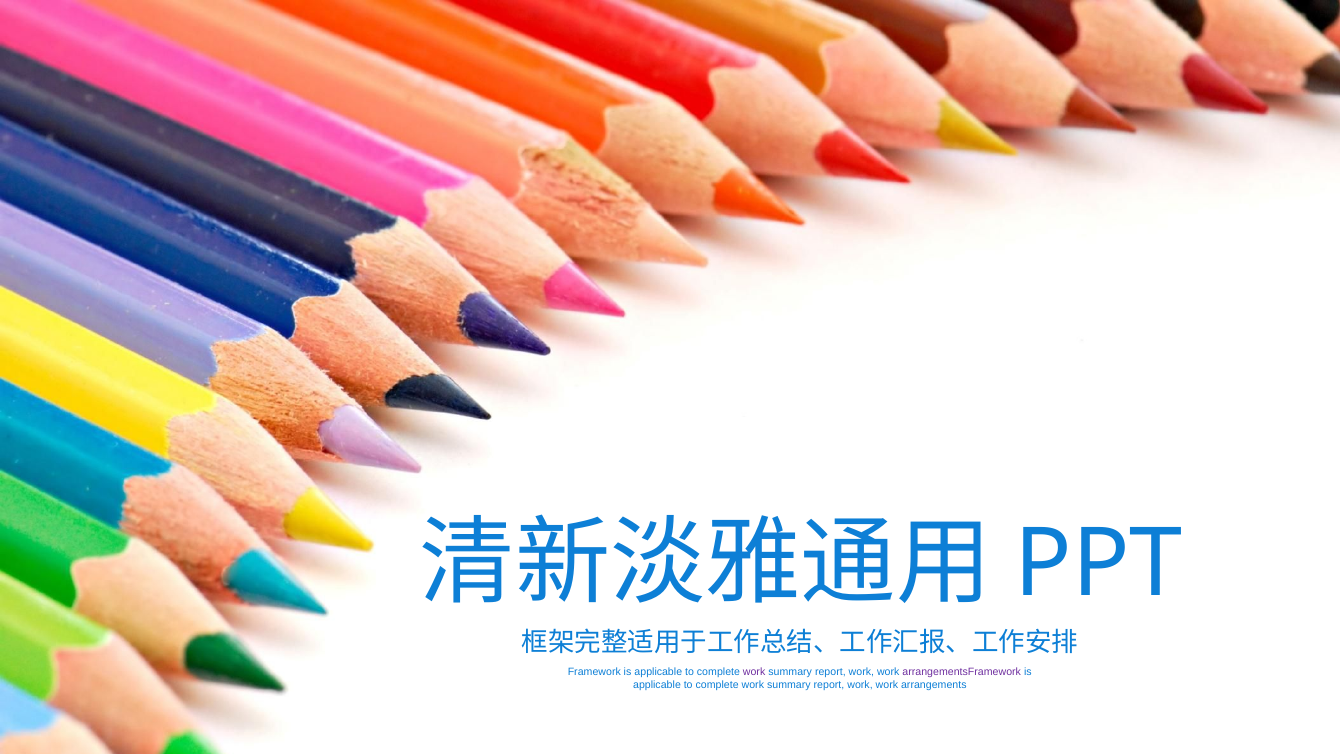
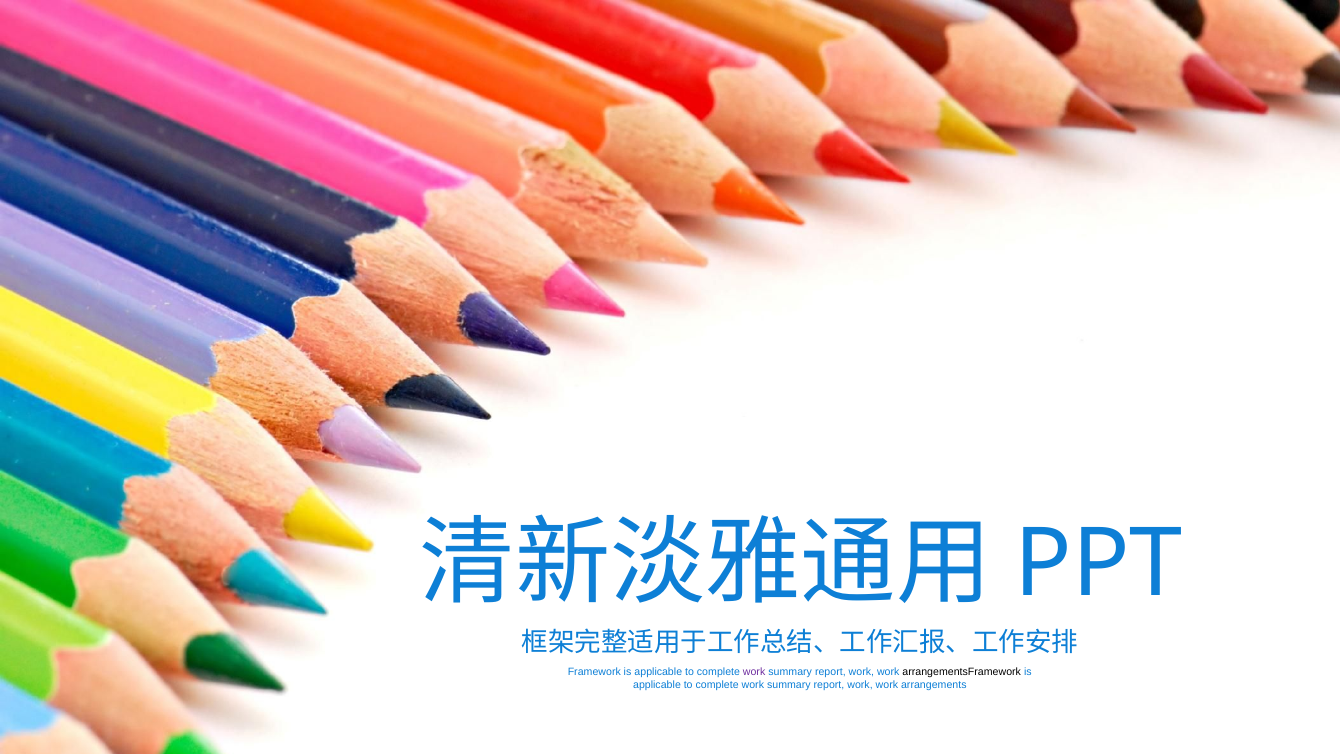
arrangementsFramework colour: purple -> black
